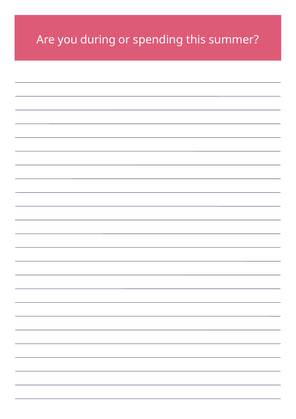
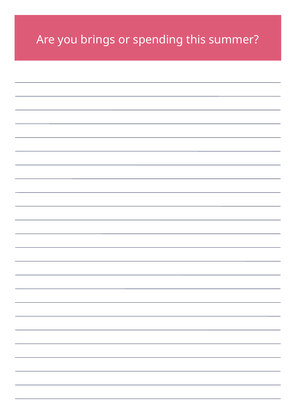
during: during -> brings
